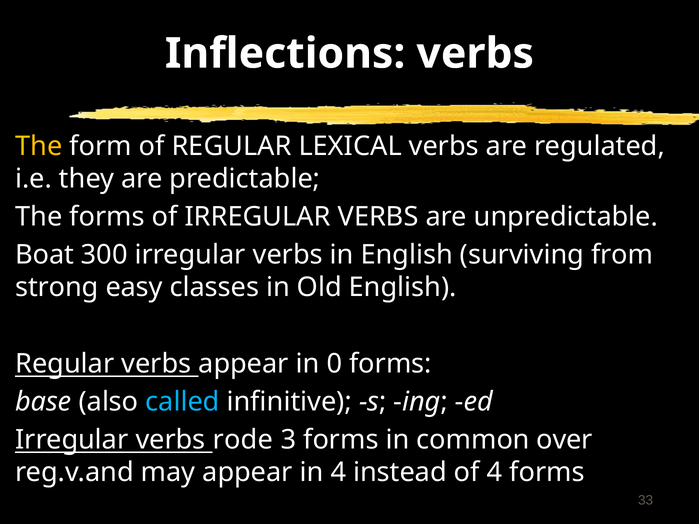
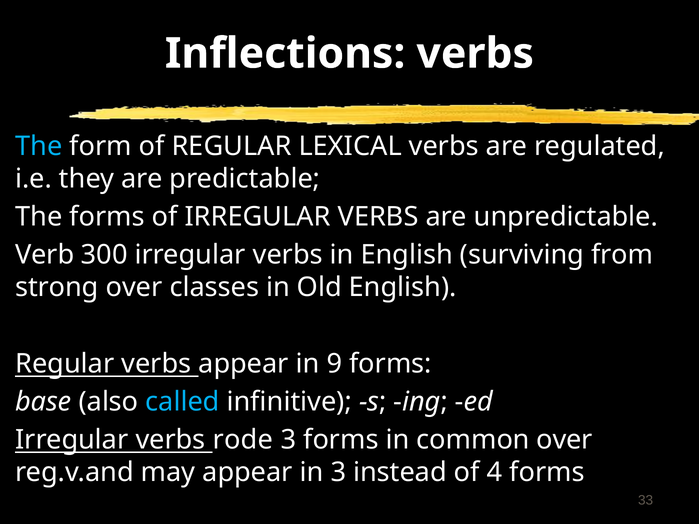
The at (39, 146) colour: yellow -> light blue
Boat: Boat -> Verb
strong easy: easy -> over
0: 0 -> 9
in 4: 4 -> 3
